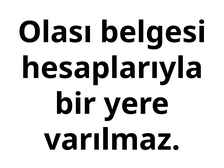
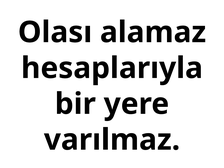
belgesi: belgesi -> alamaz
